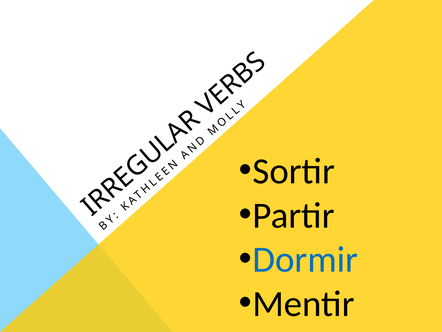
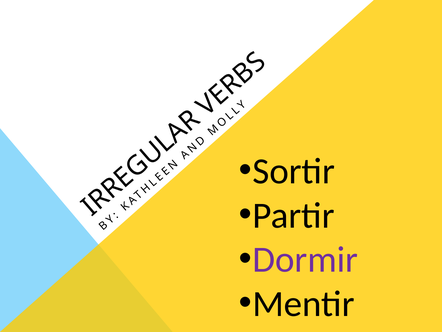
Dormir colour: blue -> purple
